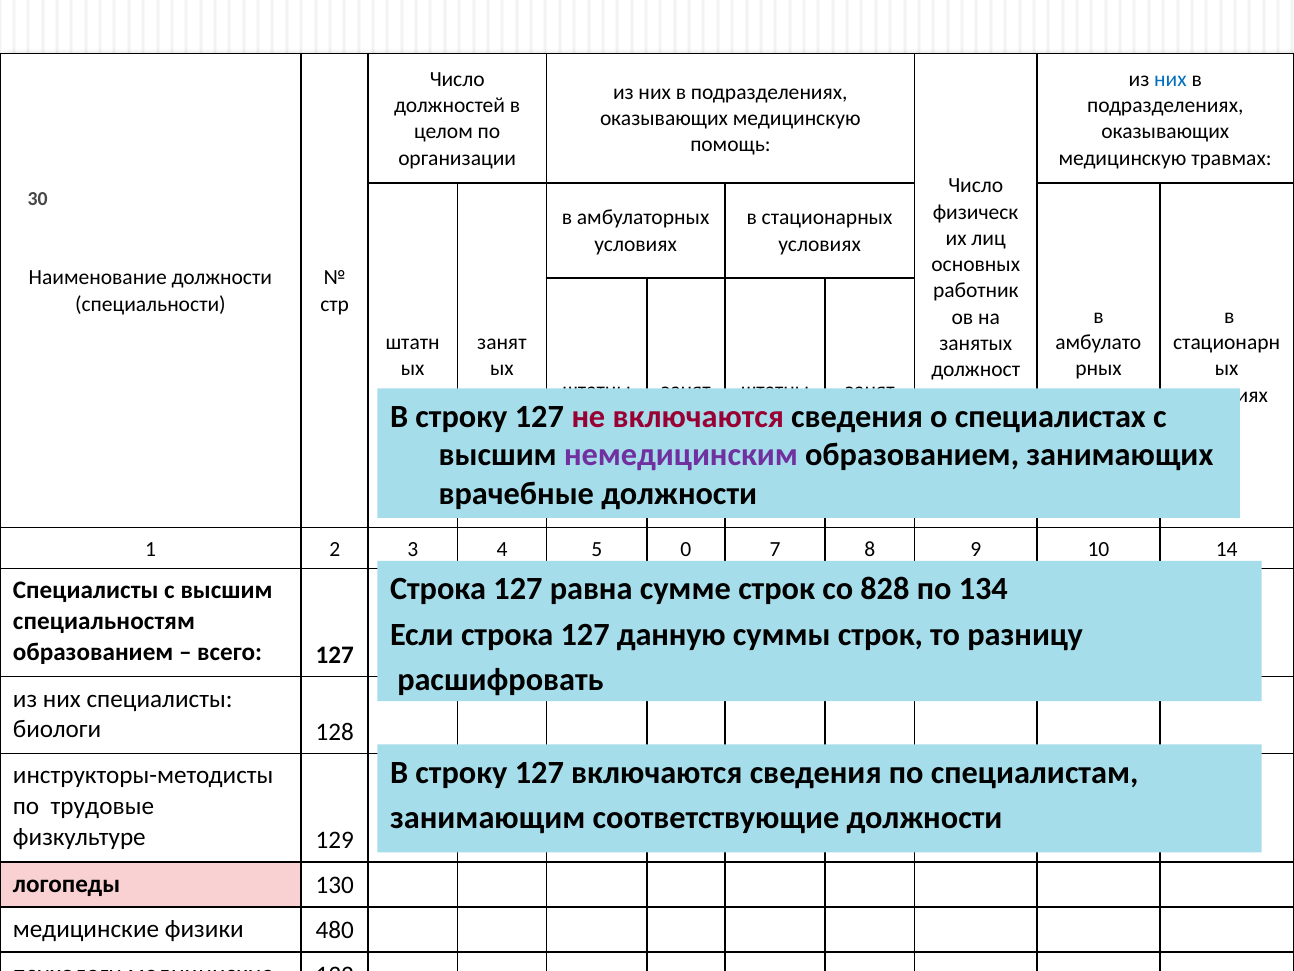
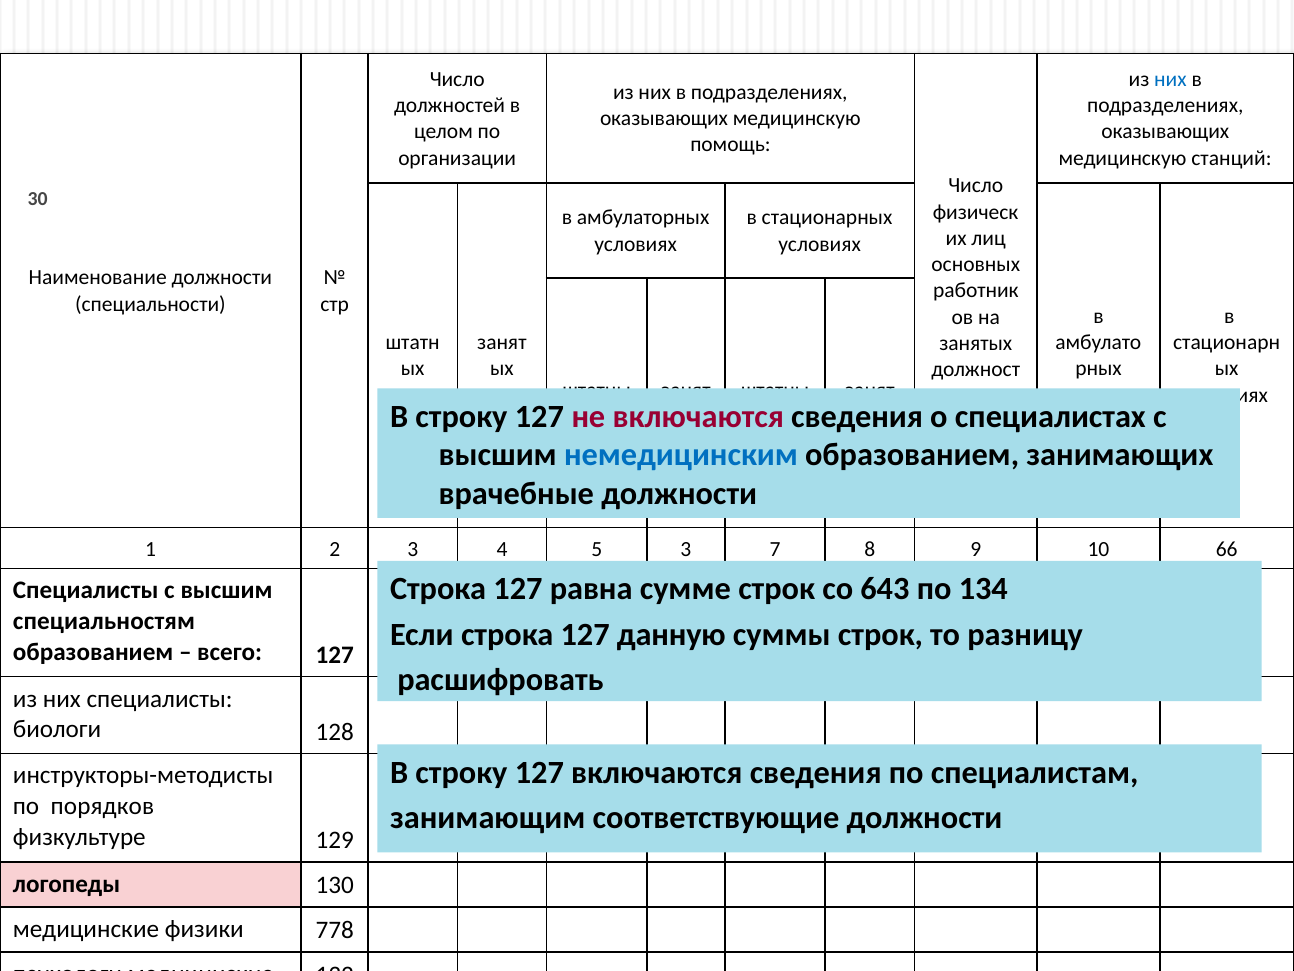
травмах: травмах -> станций
немедицинским colour: purple -> blue
5 0: 0 -> 3
14: 14 -> 66
828: 828 -> 643
трудовые: трудовые -> порядков
480: 480 -> 778
